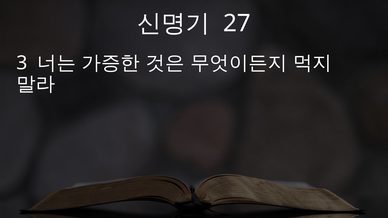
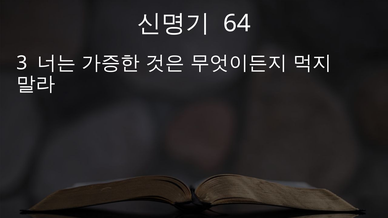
27: 27 -> 64
